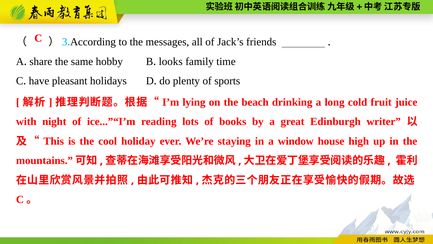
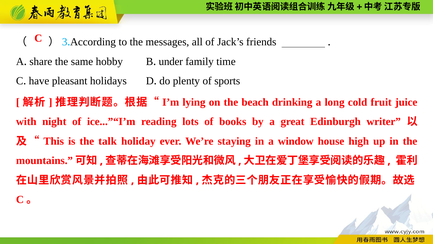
looks: looks -> under
cool: cool -> talk
